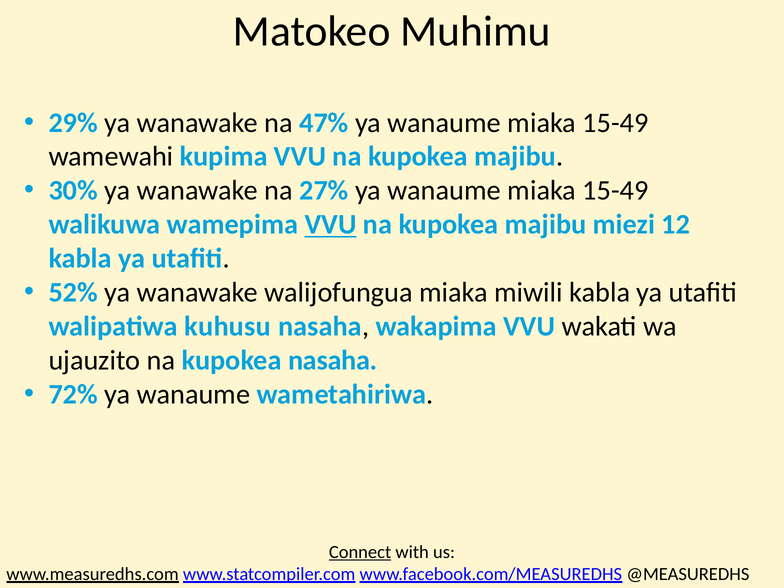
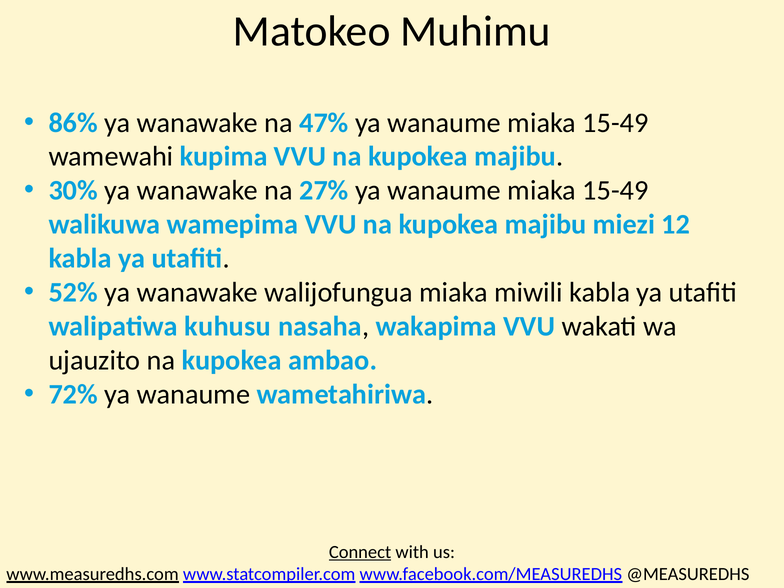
29%: 29% -> 86%
VVU at (331, 225) underline: present -> none
kupokea nasaha: nasaha -> ambao
